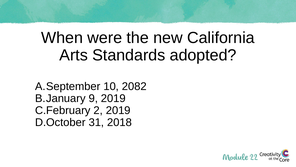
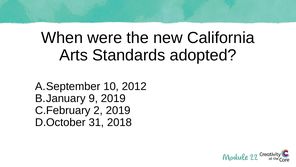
2082: 2082 -> 2012
